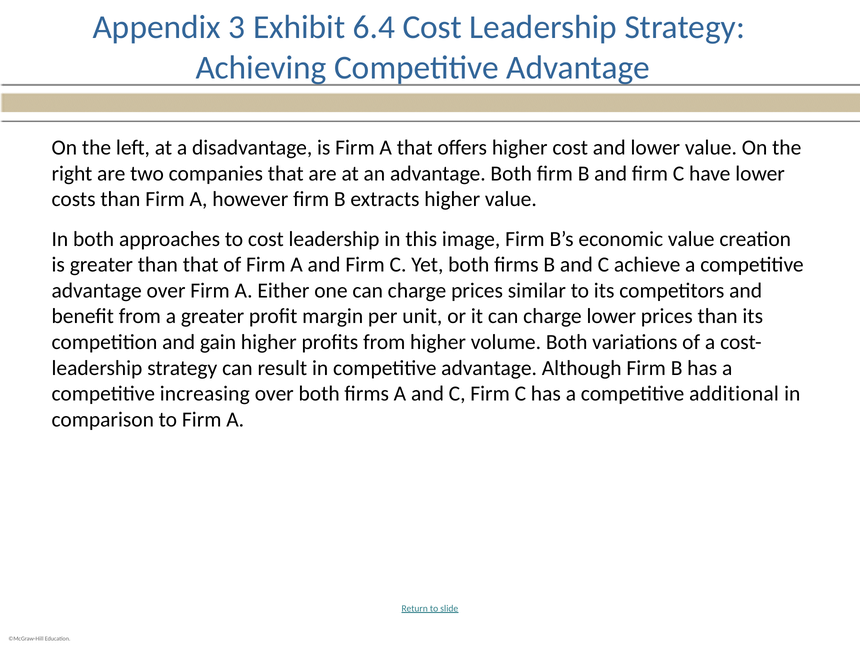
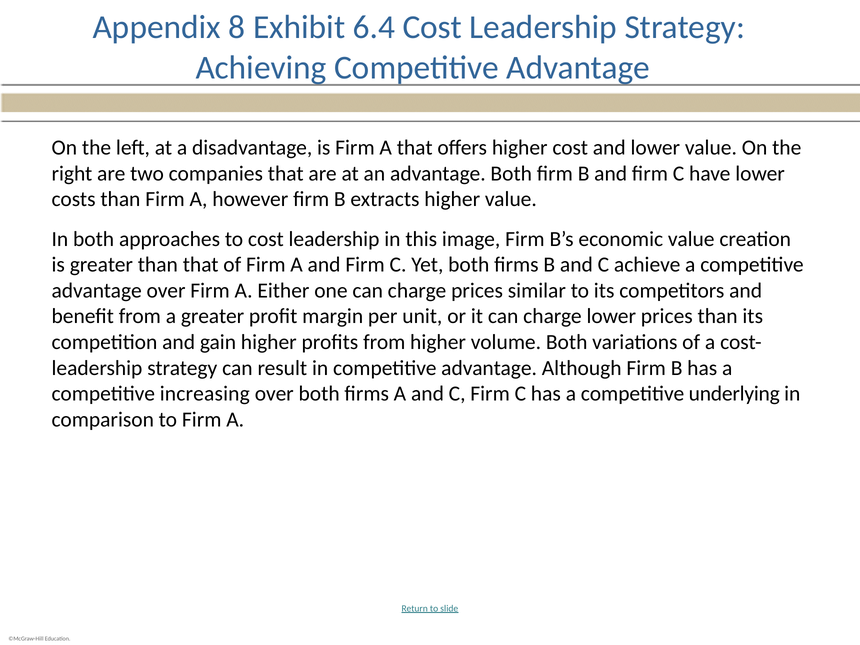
3: 3 -> 8
additional: additional -> underlying
